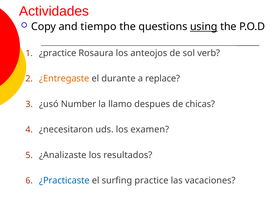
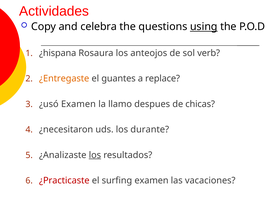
tiempo: tiempo -> celebra
¿practice: ¿practice -> ¿hispana
durante: durante -> guantes
¿usó Number: Number -> Examen
examen: examen -> durante
los at (95, 155) underline: none -> present
¿Practicaste colour: blue -> red
surfing practice: practice -> examen
